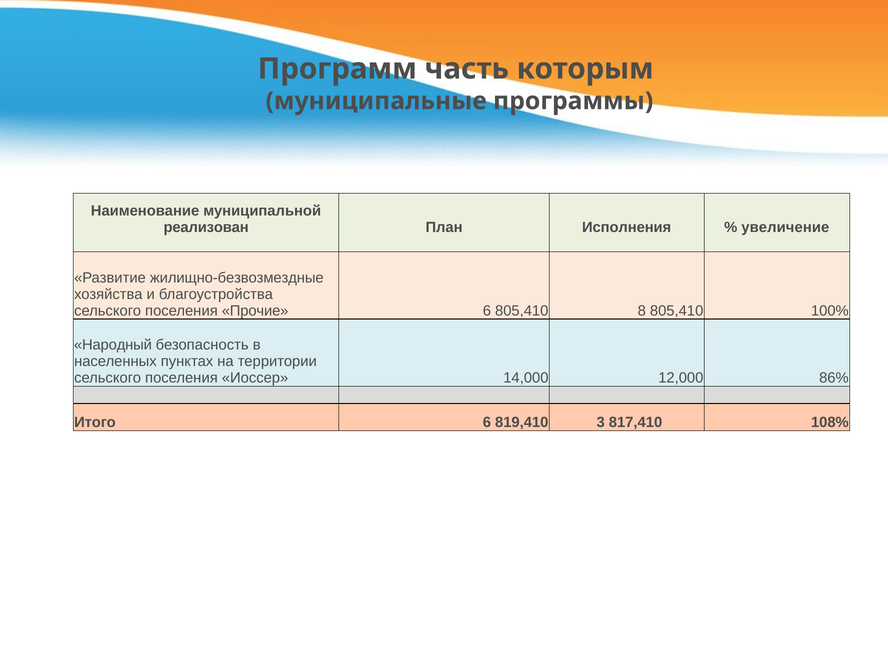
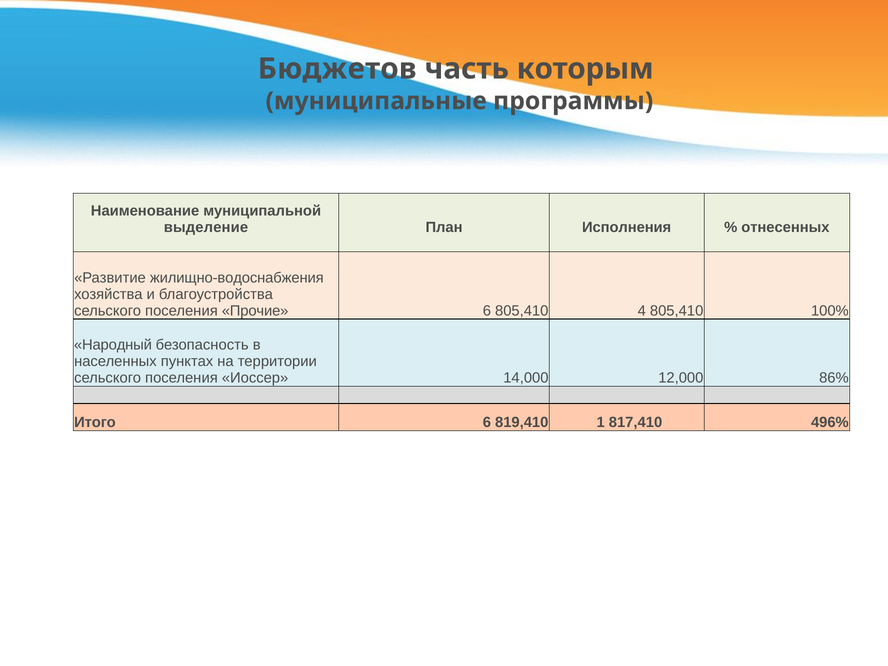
Программ: Программ -> Бюджетов
реализован: реализован -> выделение
увеличение: увеличение -> отнесенных
жилищно-безвозмездные: жилищно-безвозмездные -> жилищно-водоснабжения
8: 8 -> 4
3: 3 -> 1
108%: 108% -> 496%
